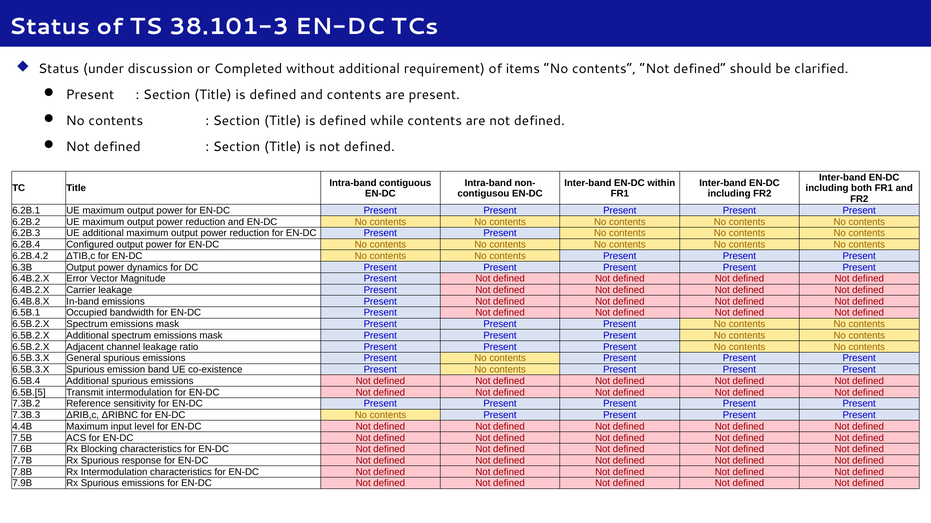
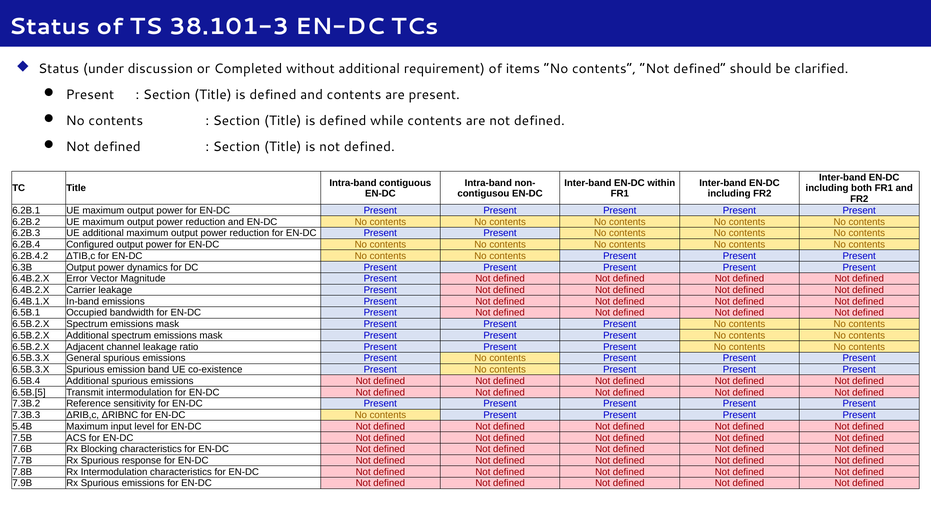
6.4B.8.X: 6.4B.8.X -> 6.4B.1.X
4.4B: 4.4B -> 5.4B
